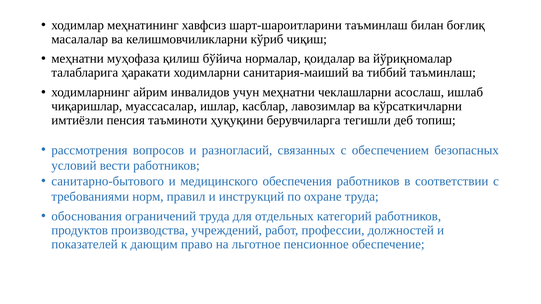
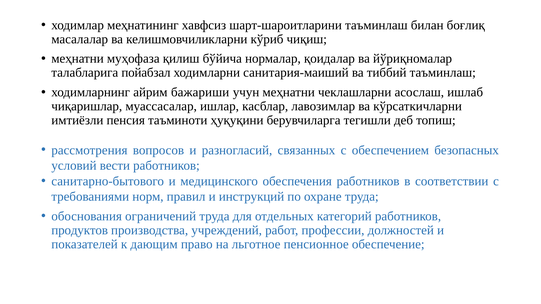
ҳаракати: ҳаракати -> пойабзал
инвалидов: инвалидов -> бажариши
